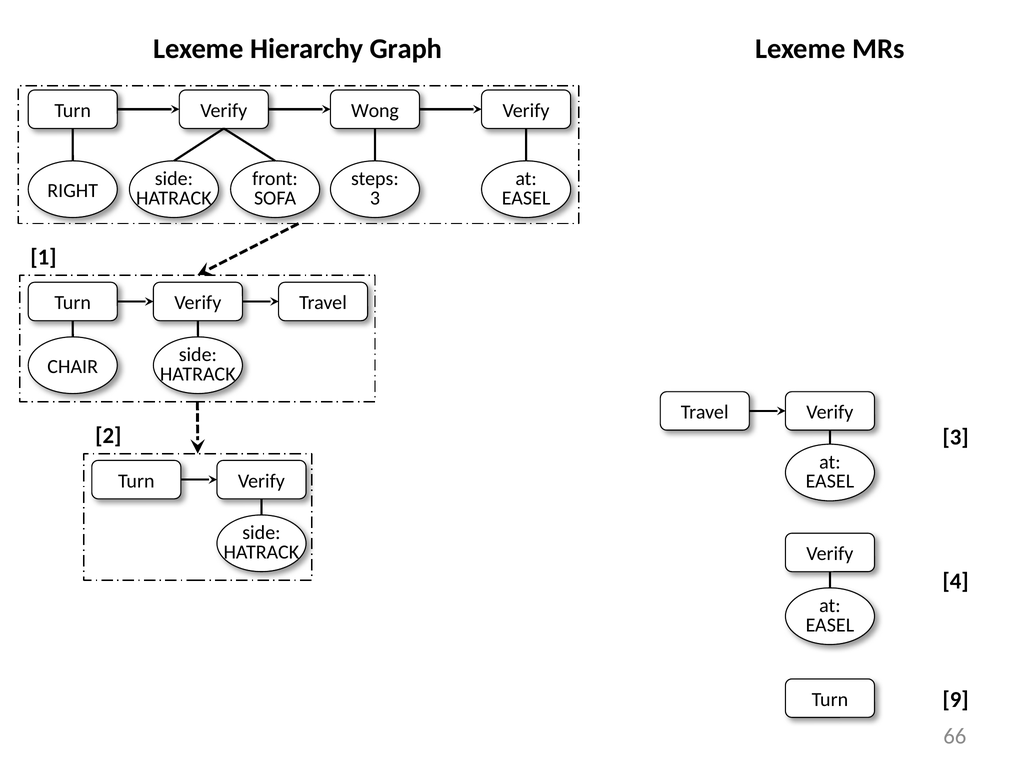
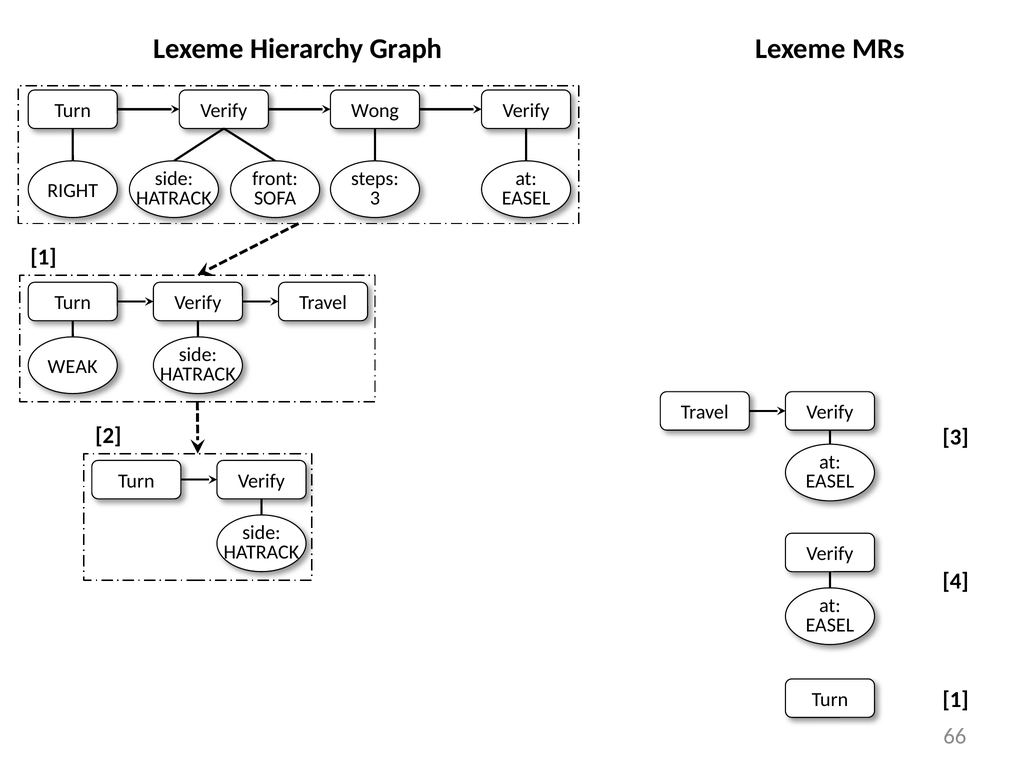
CHAIR: CHAIR -> WEAK
9 at (956, 700): 9 -> 1
